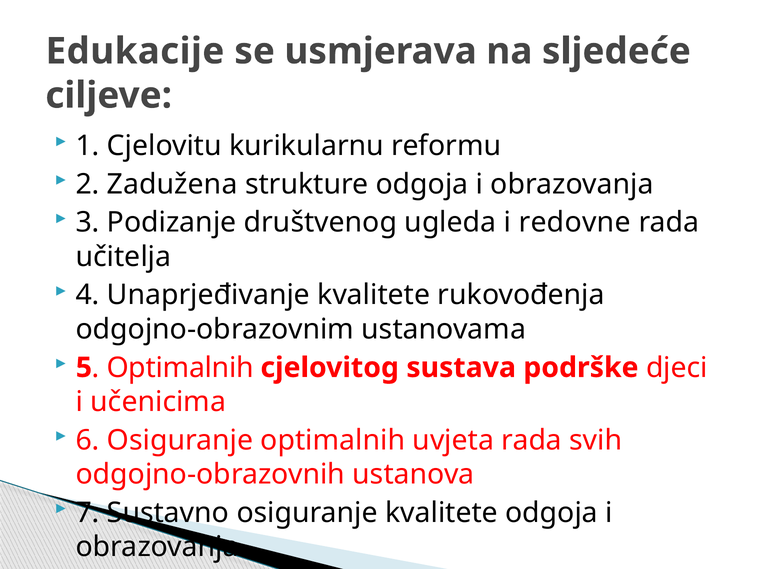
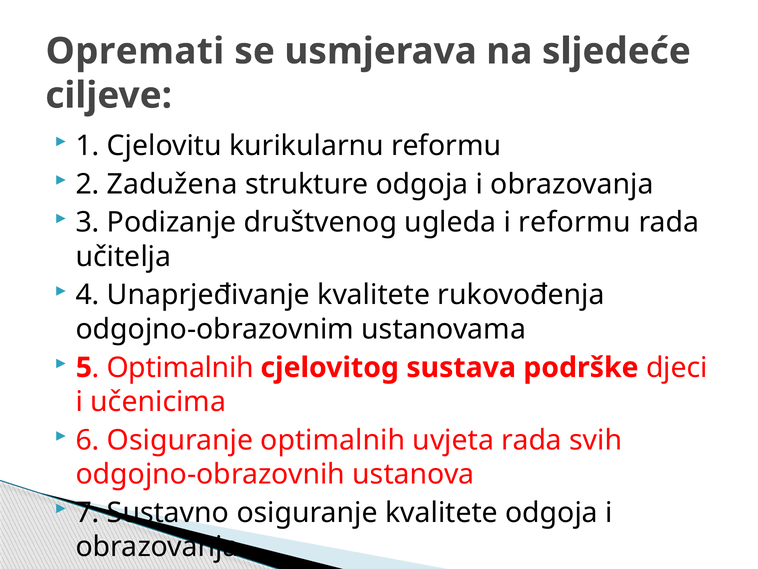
Edukacije: Edukacije -> Opremati
i redovne: redovne -> reformu
